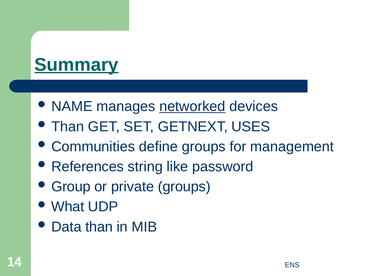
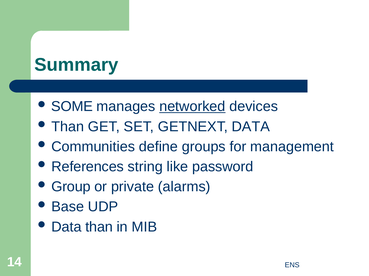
Summary underline: present -> none
NAME: NAME -> SOME
GETNEXT USES: USES -> DATA
private groups: groups -> alarms
What: What -> Base
